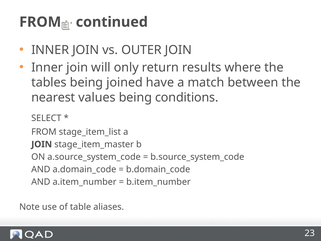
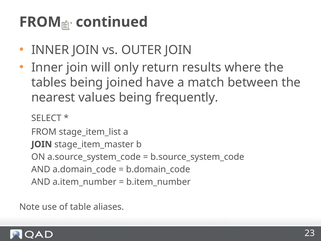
conditions: conditions -> frequently
